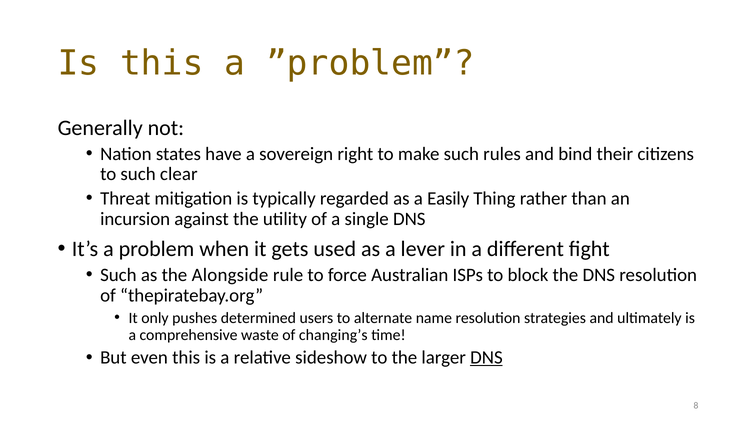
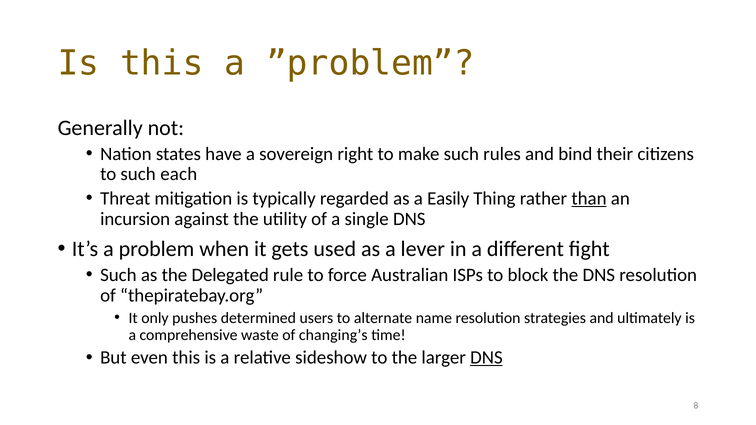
clear: clear -> each
than underline: none -> present
Alongside: Alongside -> Delegated
